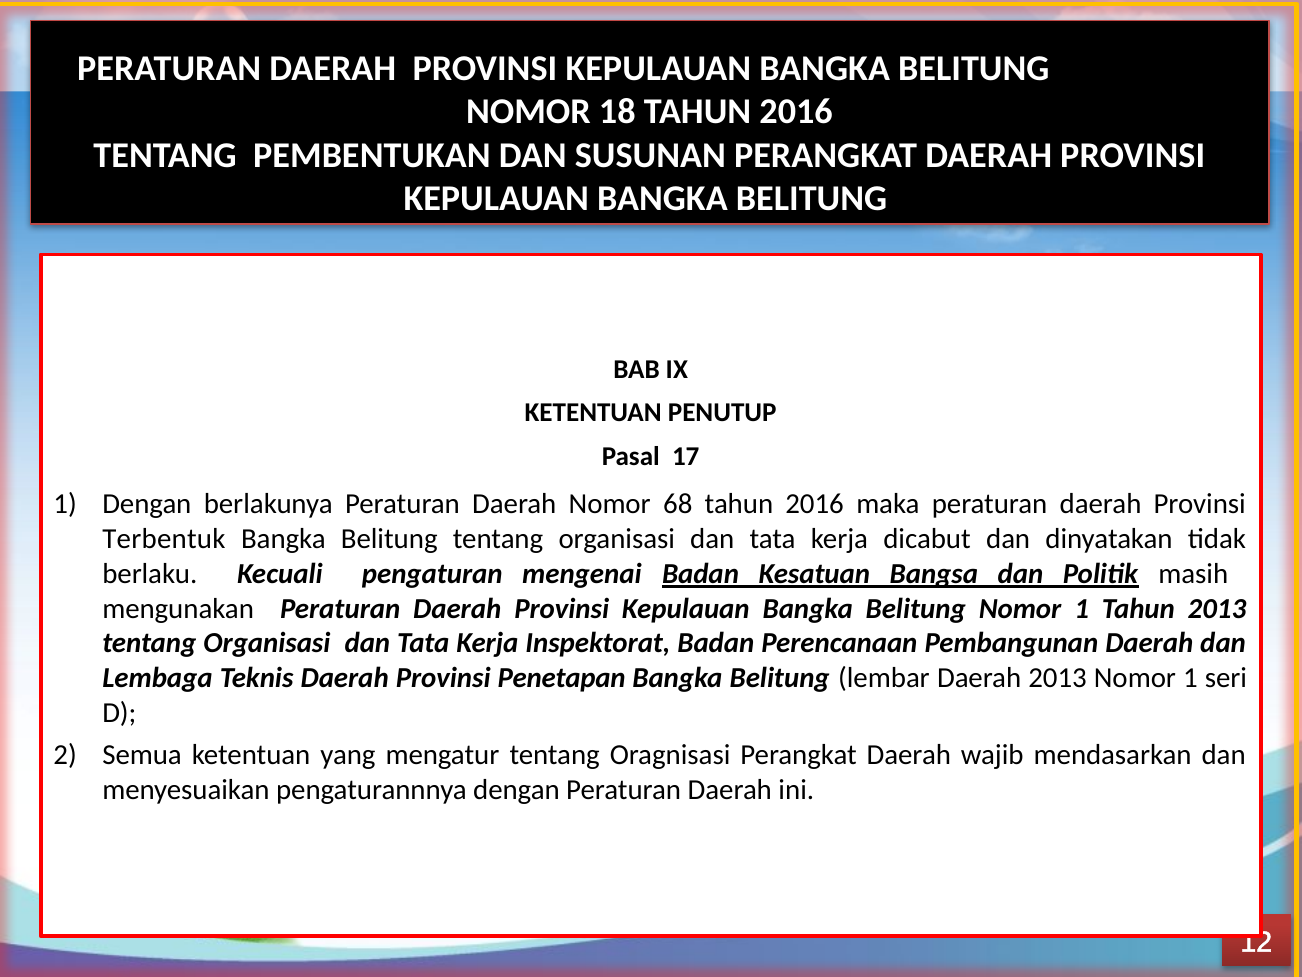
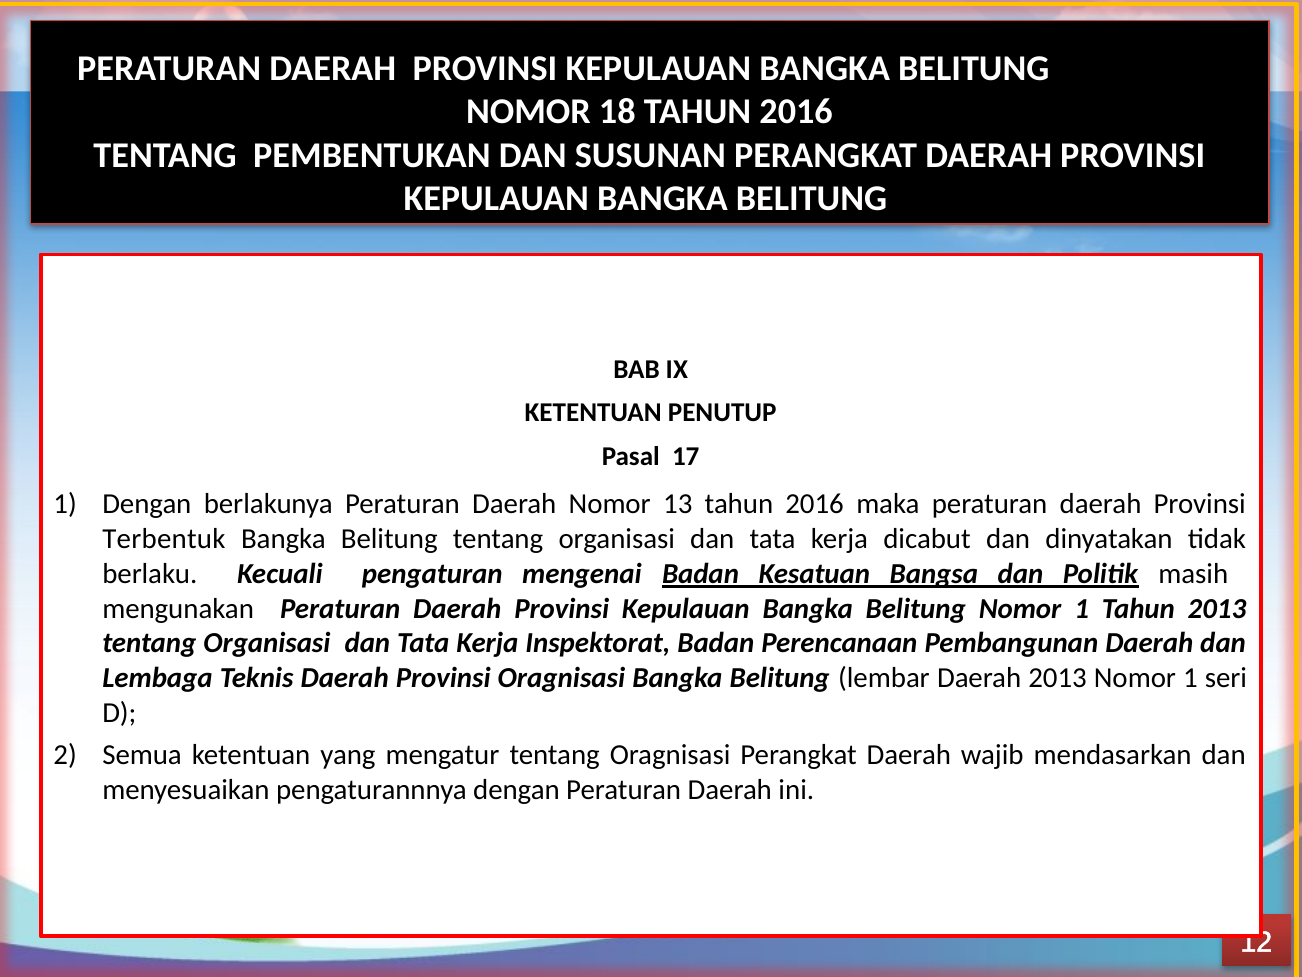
68: 68 -> 13
Provinsi Penetapan: Penetapan -> Oragnisasi
